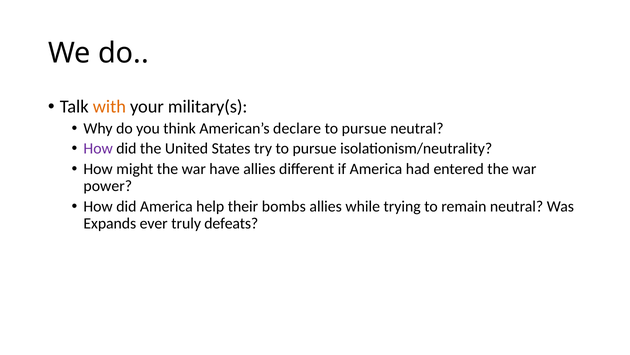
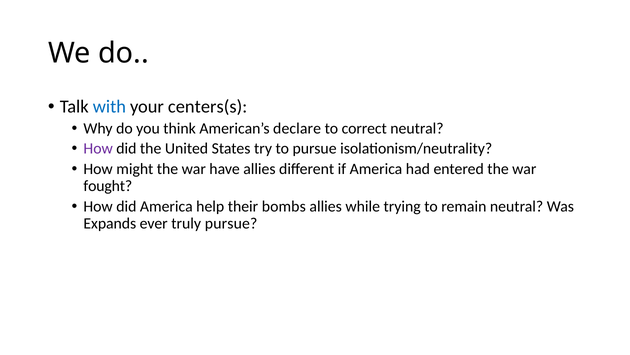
with colour: orange -> blue
military(s: military(s -> centers(s
pursue at (364, 128): pursue -> correct
power: power -> fought
truly defeats: defeats -> pursue
